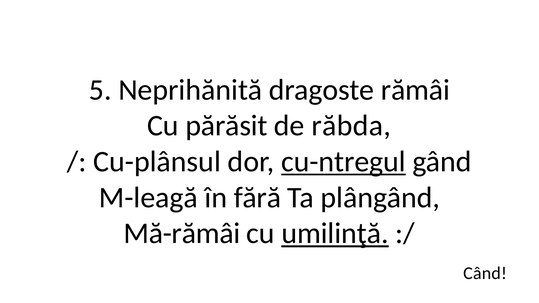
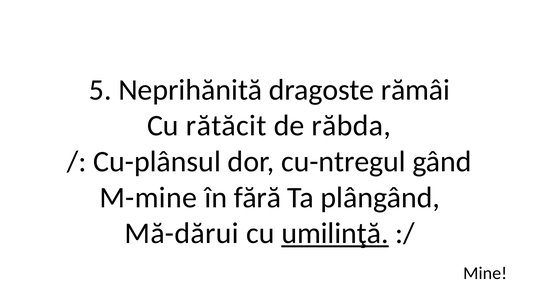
părăsit: părăsit -> rătăcit
cu-ntregul underline: present -> none
M-leagă: M-leagă -> M-mine
Mă-rămâi: Mă-rămâi -> Mă-dărui
Când: Când -> Mine
